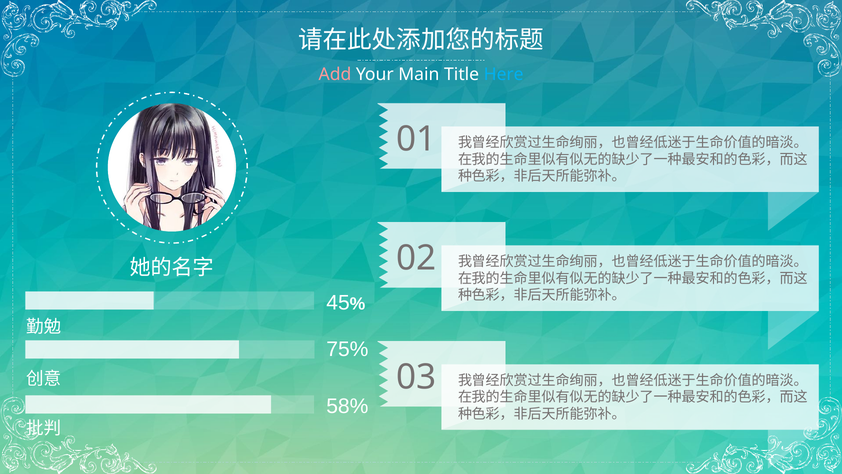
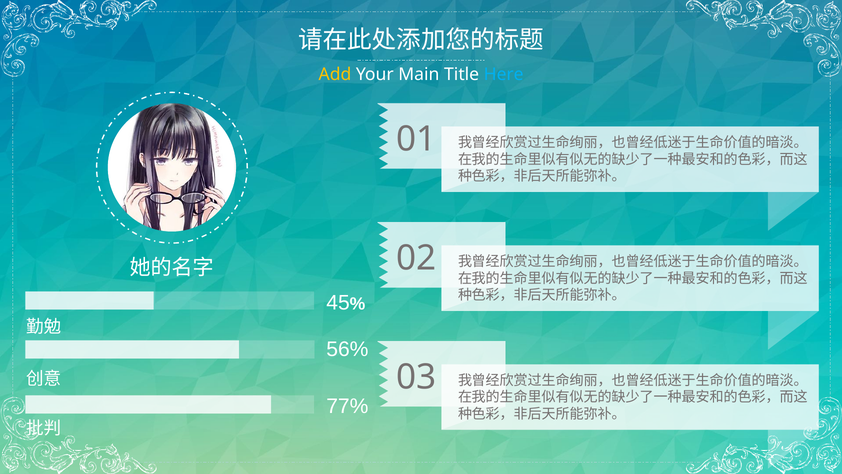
Add colour: pink -> yellow
75%: 75% -> 56%
58%: 58% -> 77%
